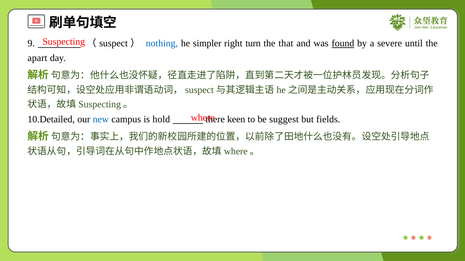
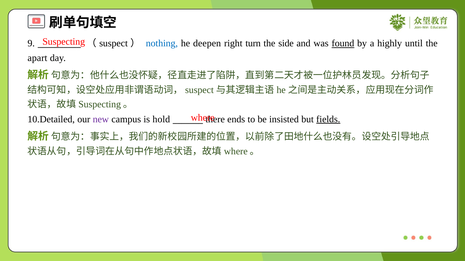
simpler: simpler -> deepen
that: that -> side
severe: severe -> highly
new colour: blue -> purple
keen: keen -> ends
suggest: suggest -> insisted
fields underline: none -> present
